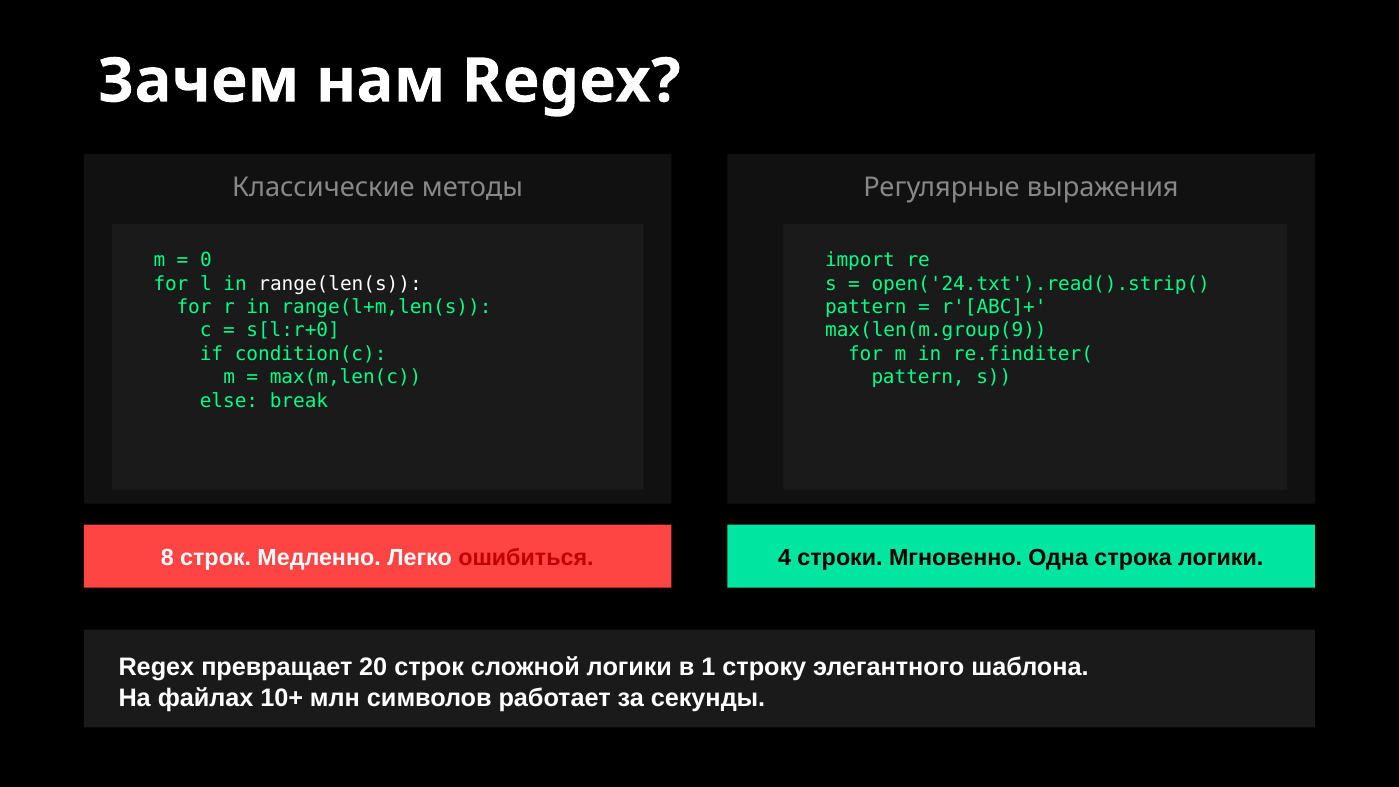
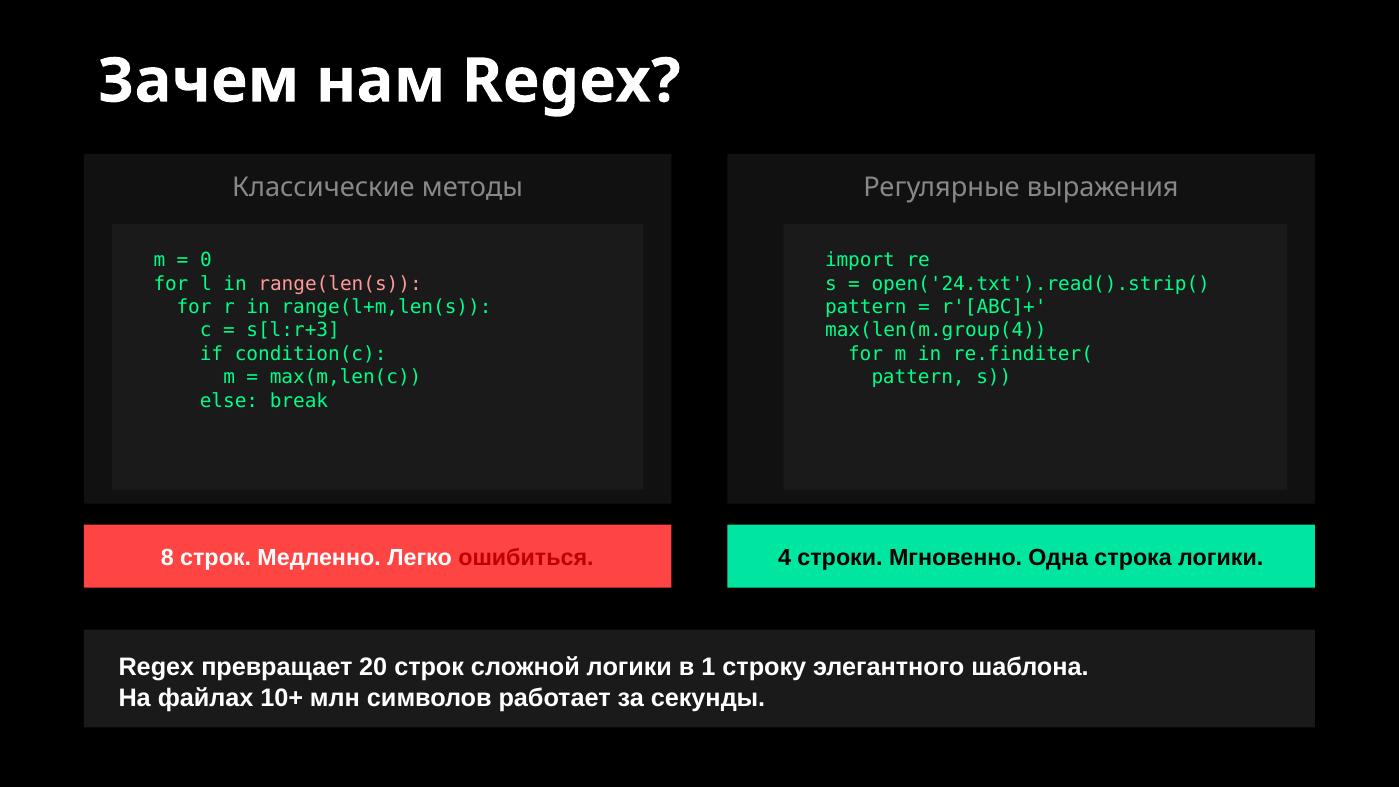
range(len(s colour: white -> pink
s[l:r+0: s[l:r+0 -> s[l:r+3
max(len(m.group(9: max(len(m.group(9 -> max(len(m.group(4
